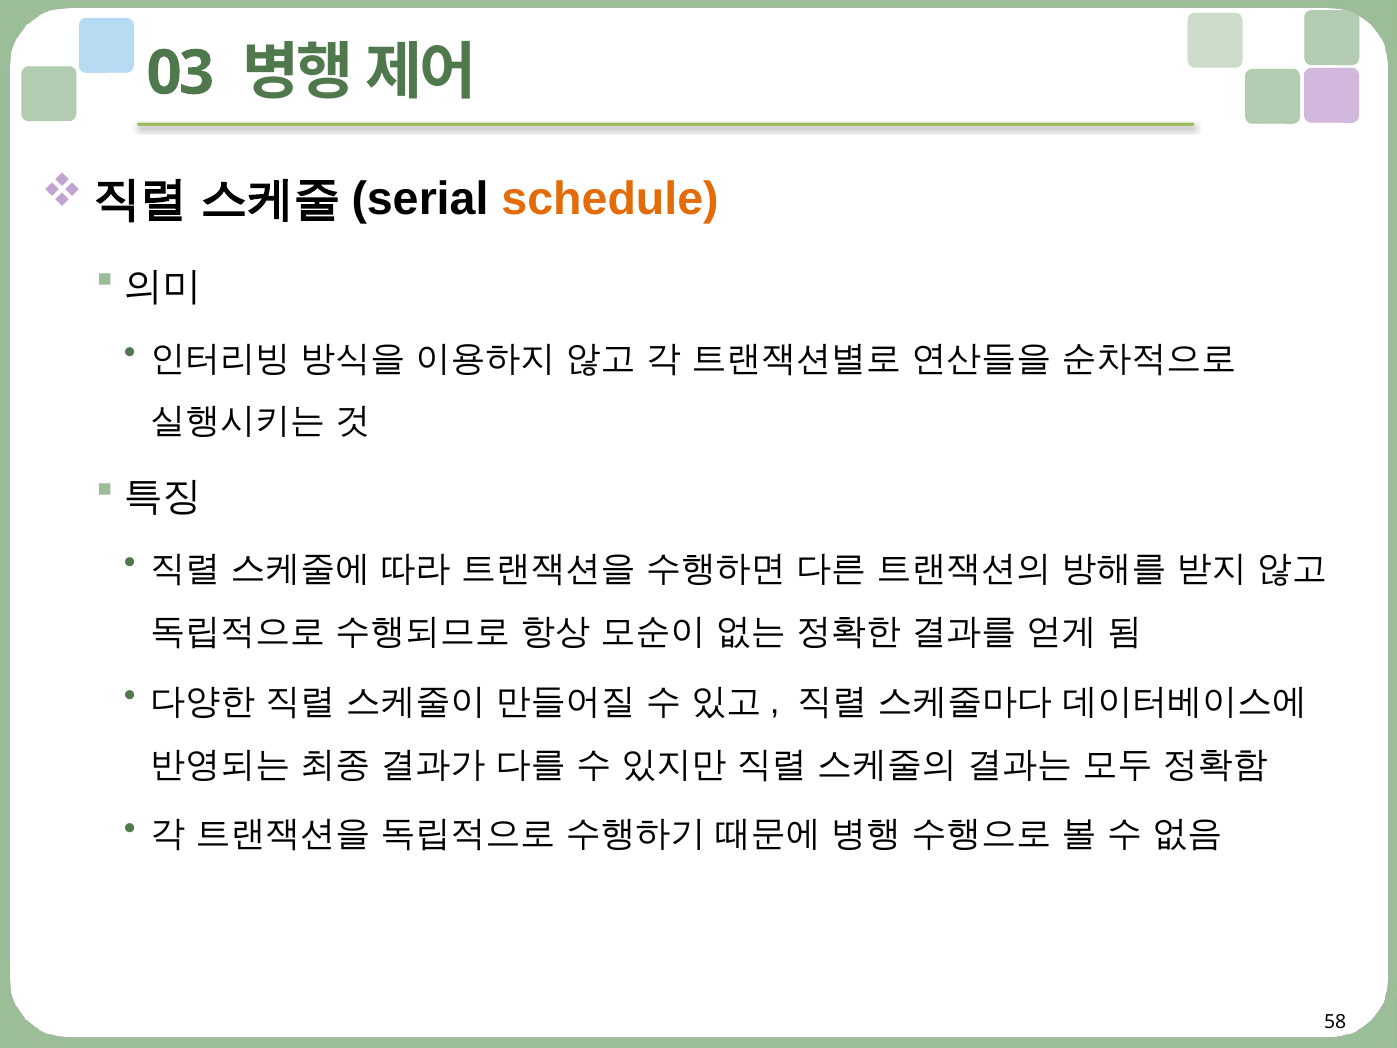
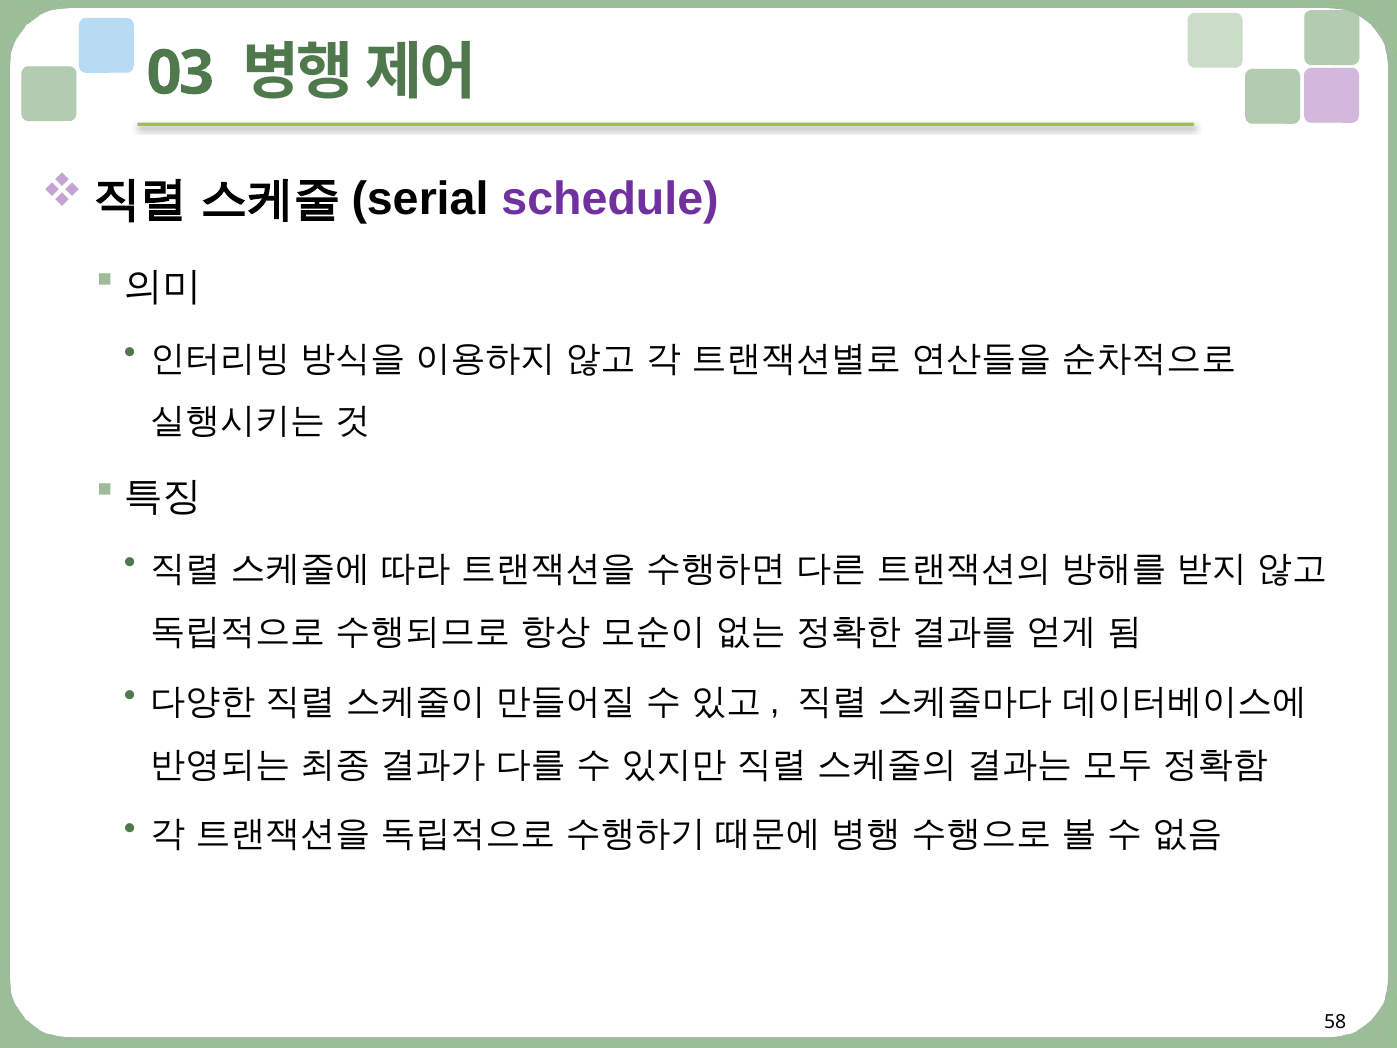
schedule colour: orange -> purple
